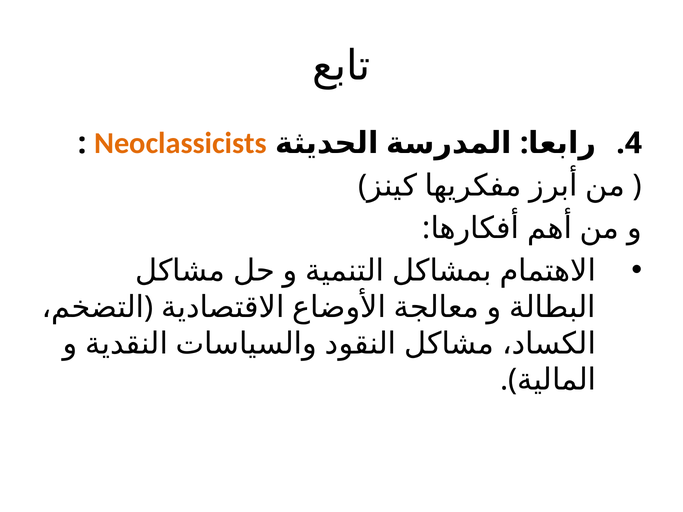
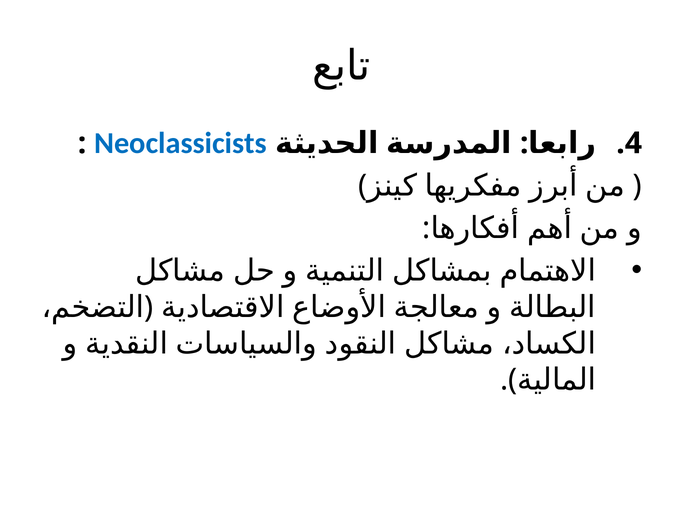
Neoclassicists colour: orange -> blue
